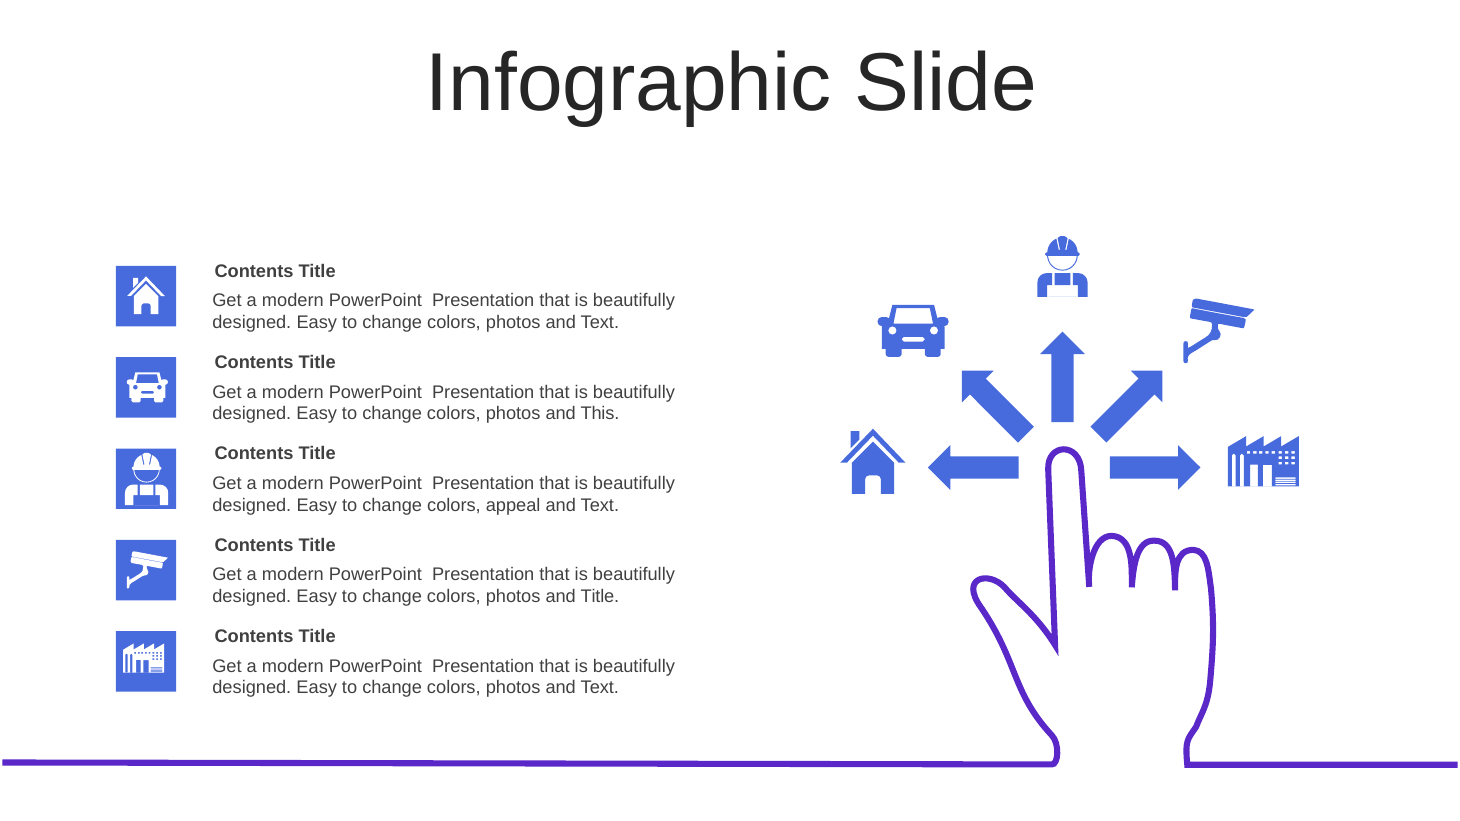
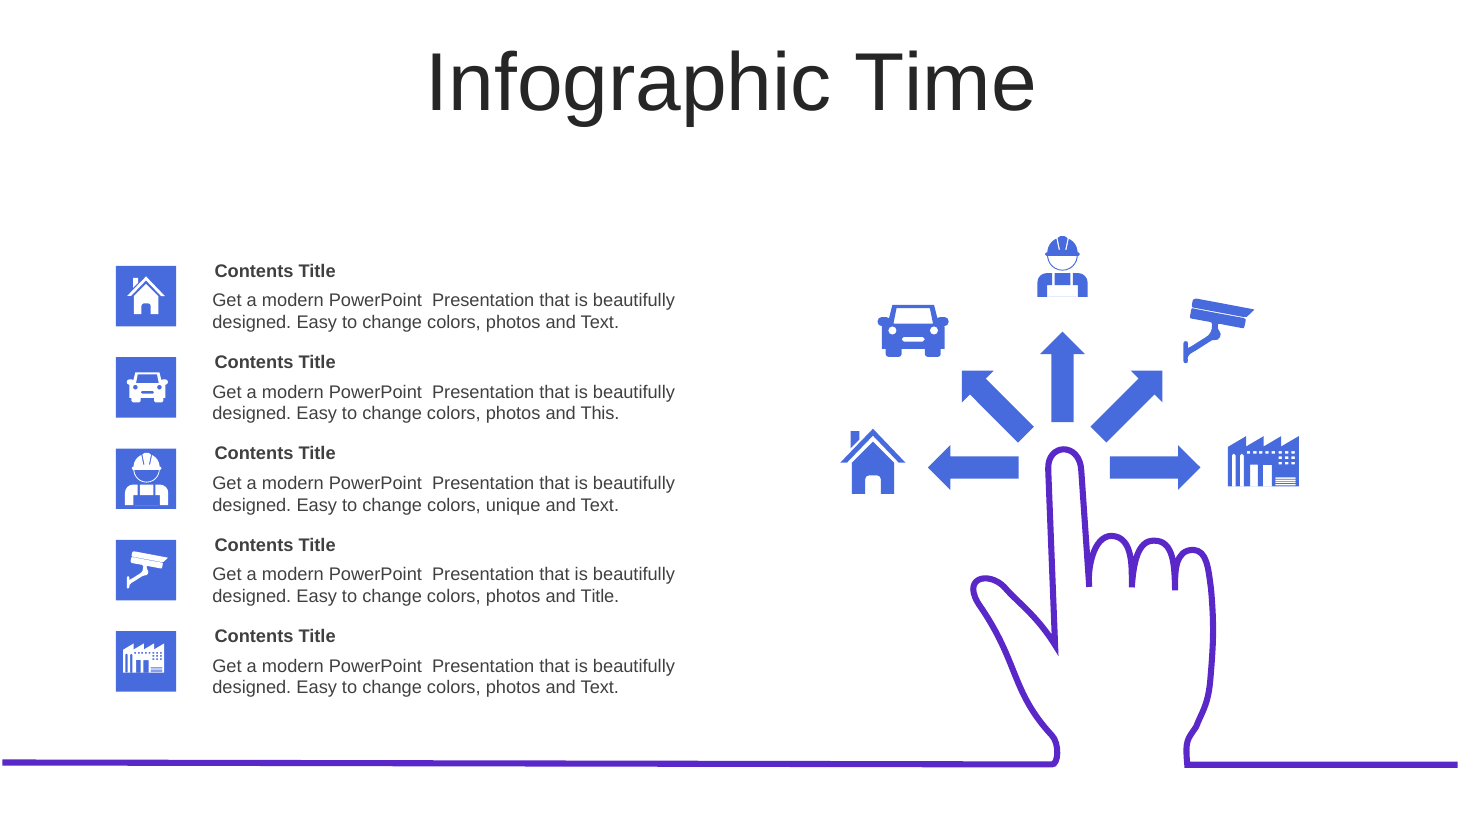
Slide: Slide -> Time
appeal: appeal -> unique
